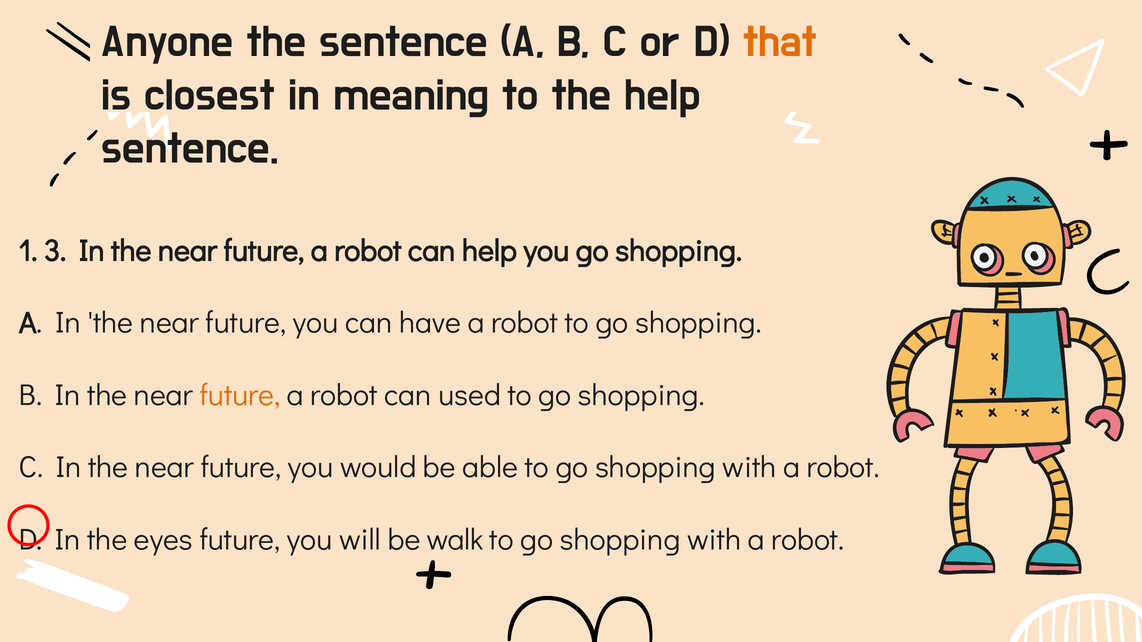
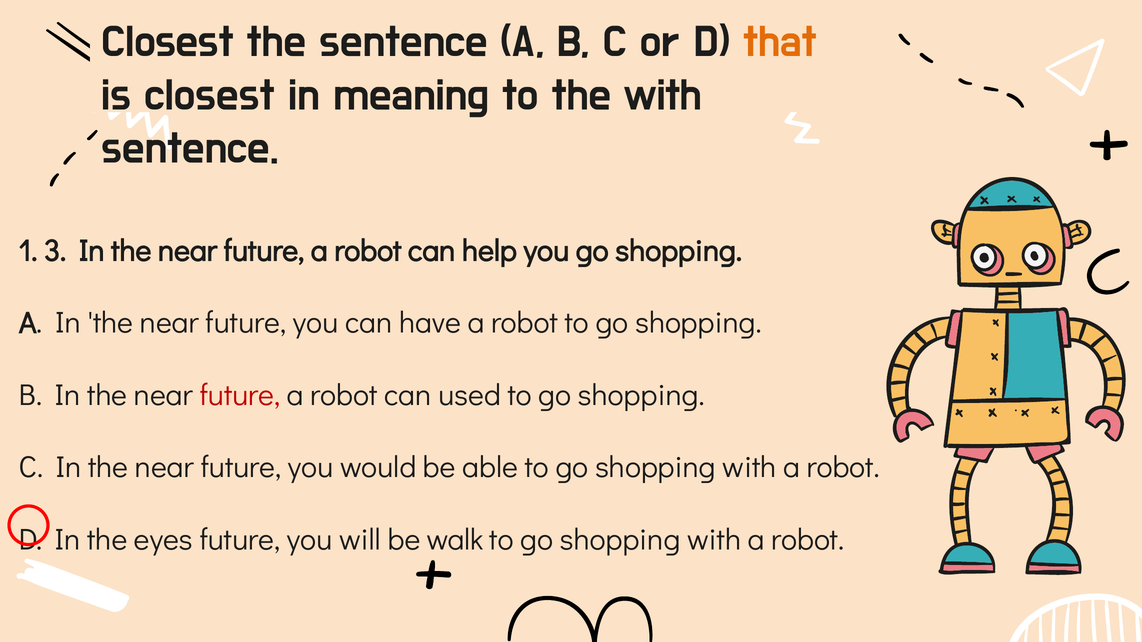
Anyone at (167, 42): Anyone -> Closest
the help: help -> with
future at (240, 395) colour: orange -> red
